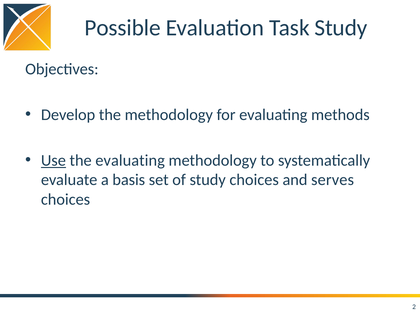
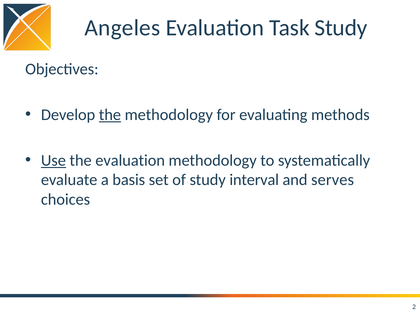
Possible: Possible -> Angeles
the at (110, 115) underline: none -> present
the evaluating: evaluating -> evaluation
study choices: choices -> interval
